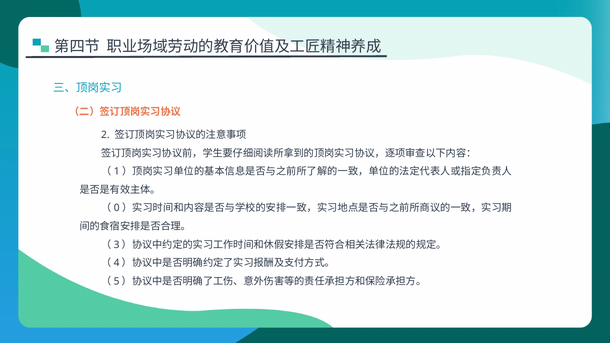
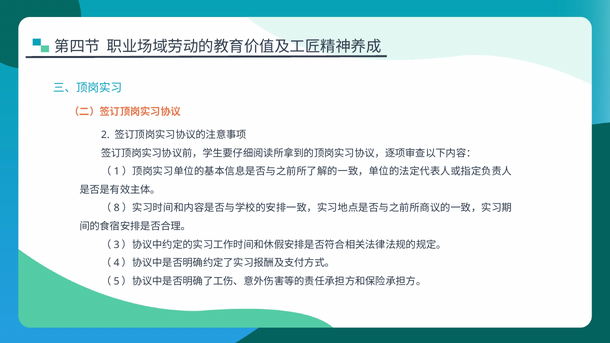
0: 0 -> 8
